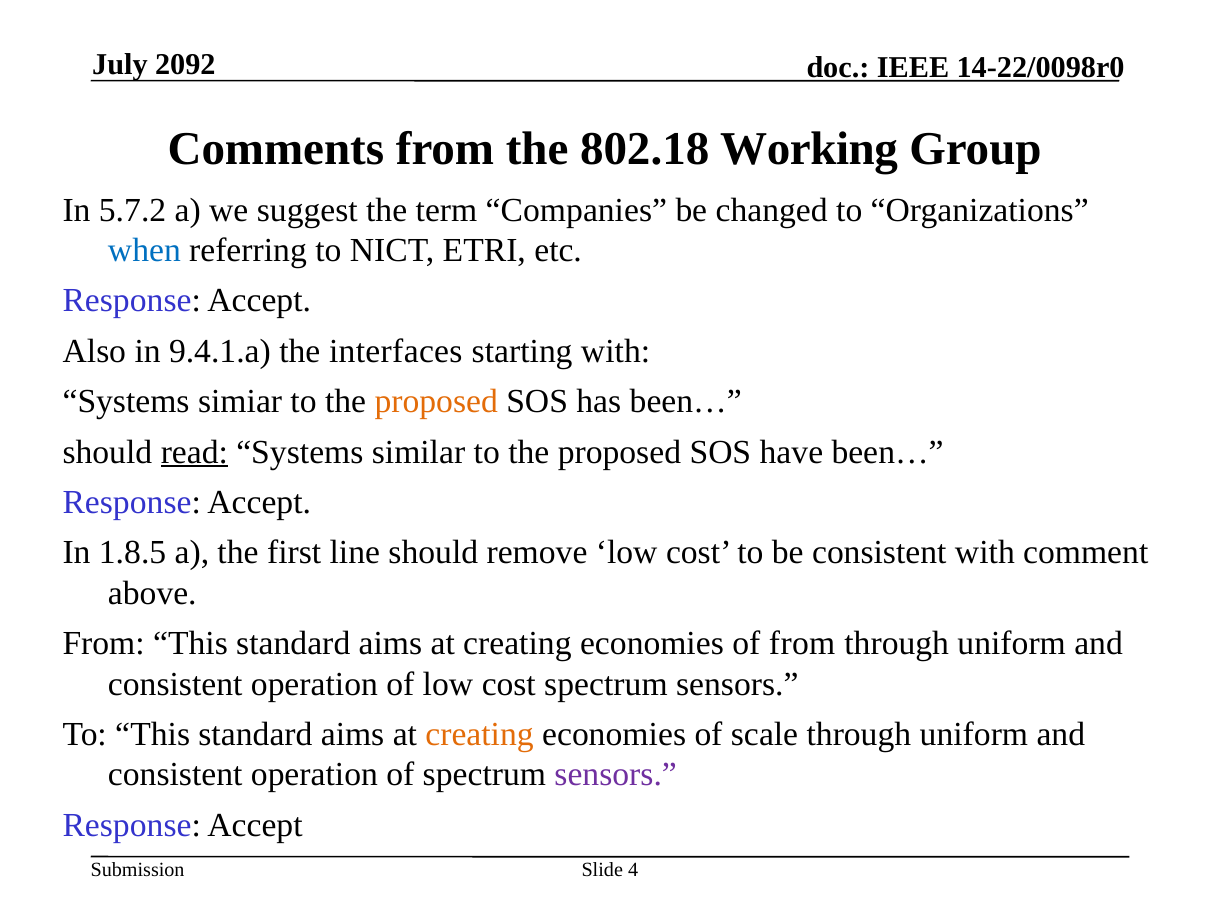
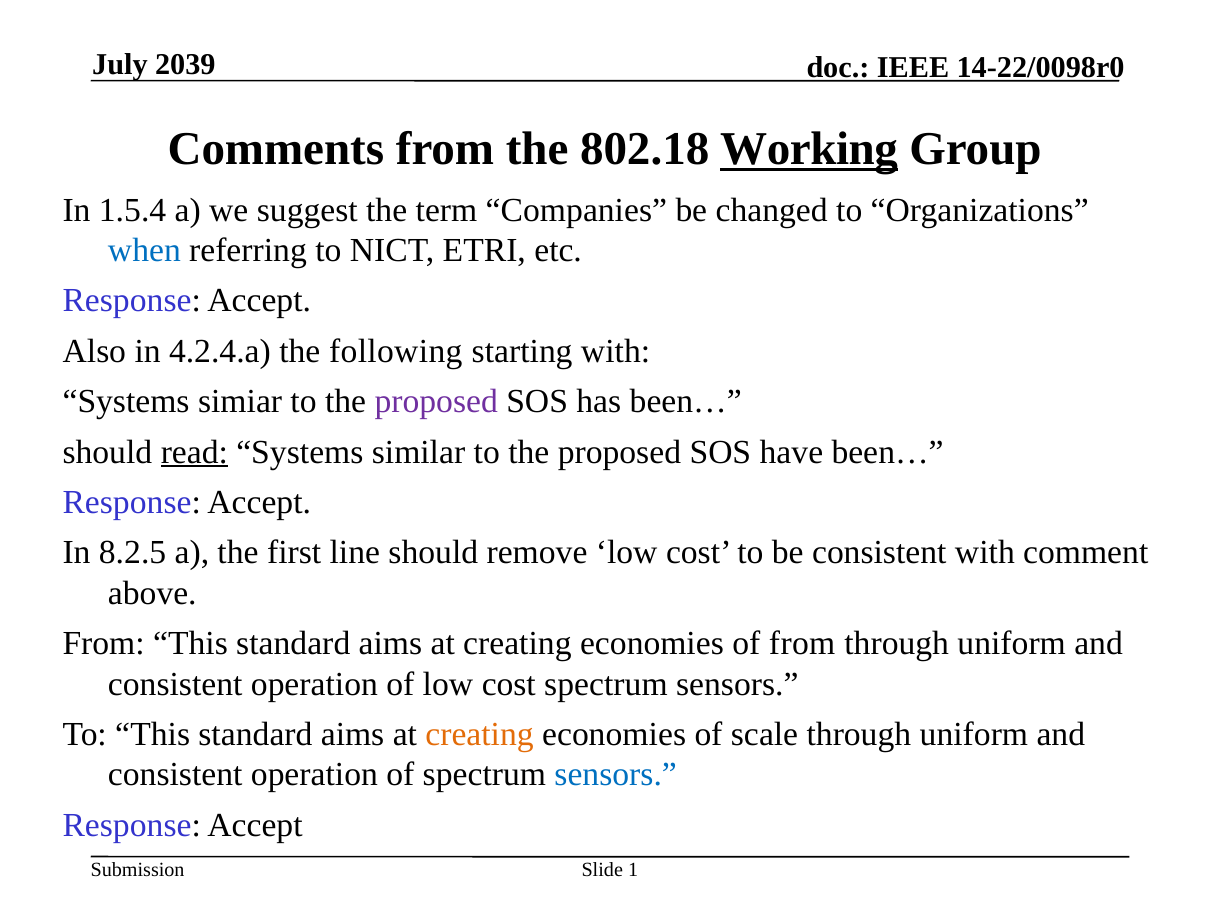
2092: 2092 -> 2039
Working underline: none -> present
5.7.2: 5.7.2 -> 1.5.4
9.4.1.a: 9.4.1.a -> 4.2.4.a
interfaces: interfaces -> following
proposed at (436, 402) colour: orange -> purple
1.8.5: 1.8.5 -> 8.2.5
sensors at (616, 775) colour: purple -> blue
4: 4 -> 1
